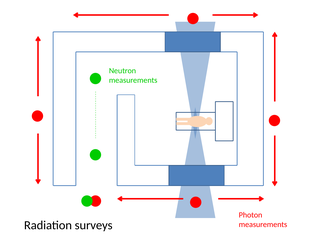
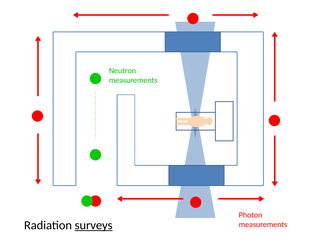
surveys underline: none -> present
